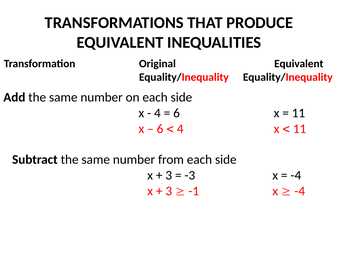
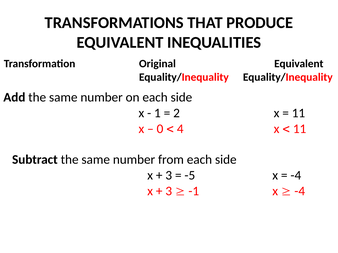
4 at (157, 113): 4 -> 1
6 at (177, 113): 6 -> 2
6 at (160, 129): 6 -> 0
-3: -3 -> -5
